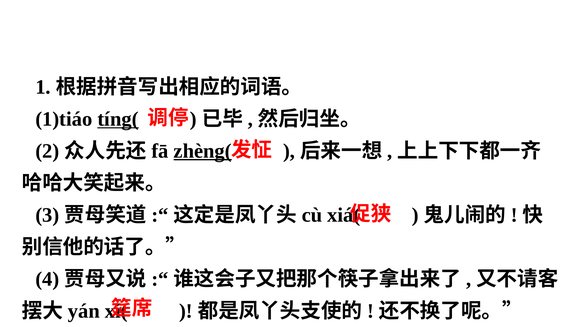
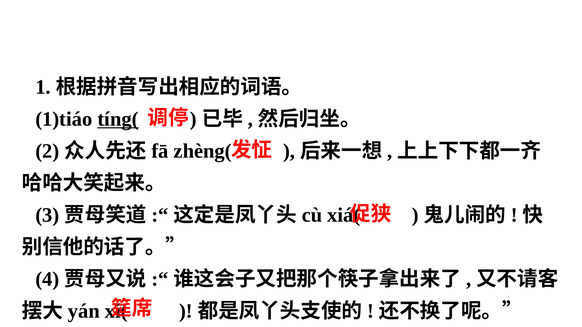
zhèng( underline: present -> none
